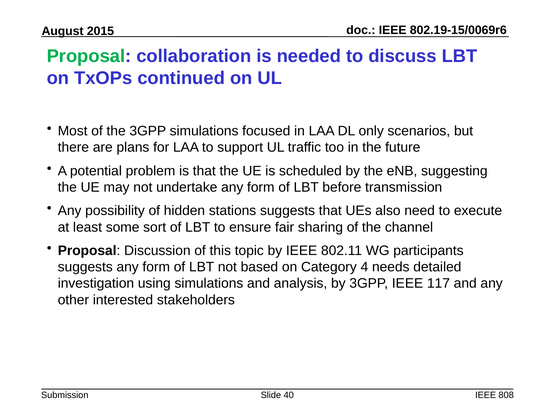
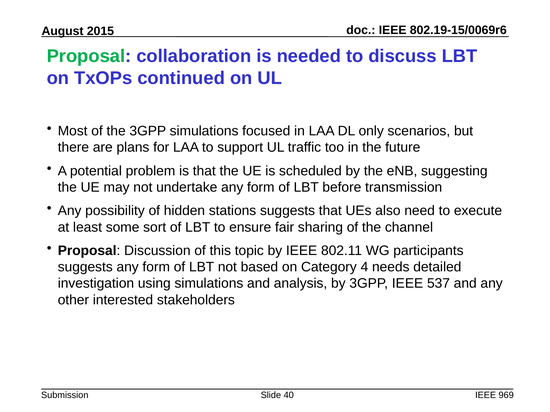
117: 117 -> 537
808: 808 -> 969
